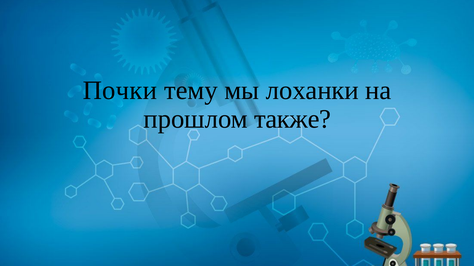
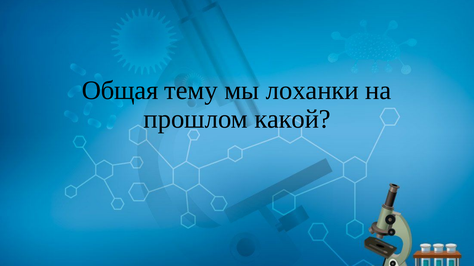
Почки: Почки -> Общая
также: также -> какой
